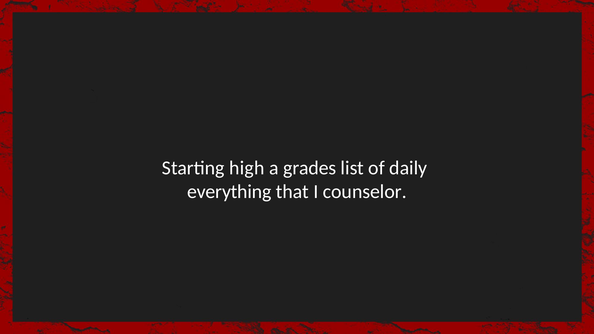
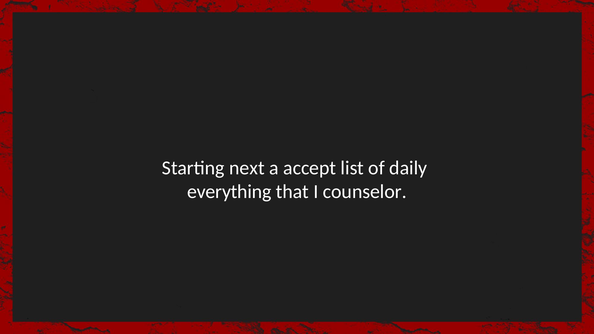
high: high -> next
grades: grades -> accept
